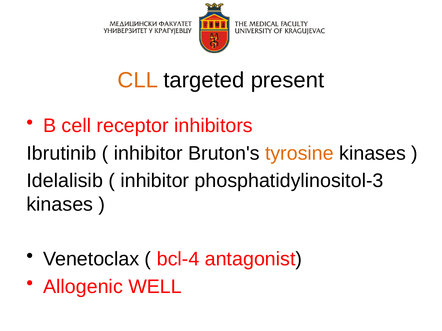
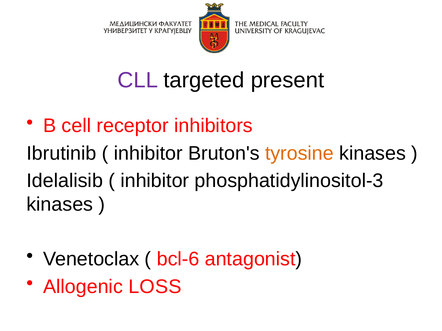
CLL colour: orange -> purple
bcl-4: bcl-4 -> bcl-6
WELL: WELL -> LOSS
